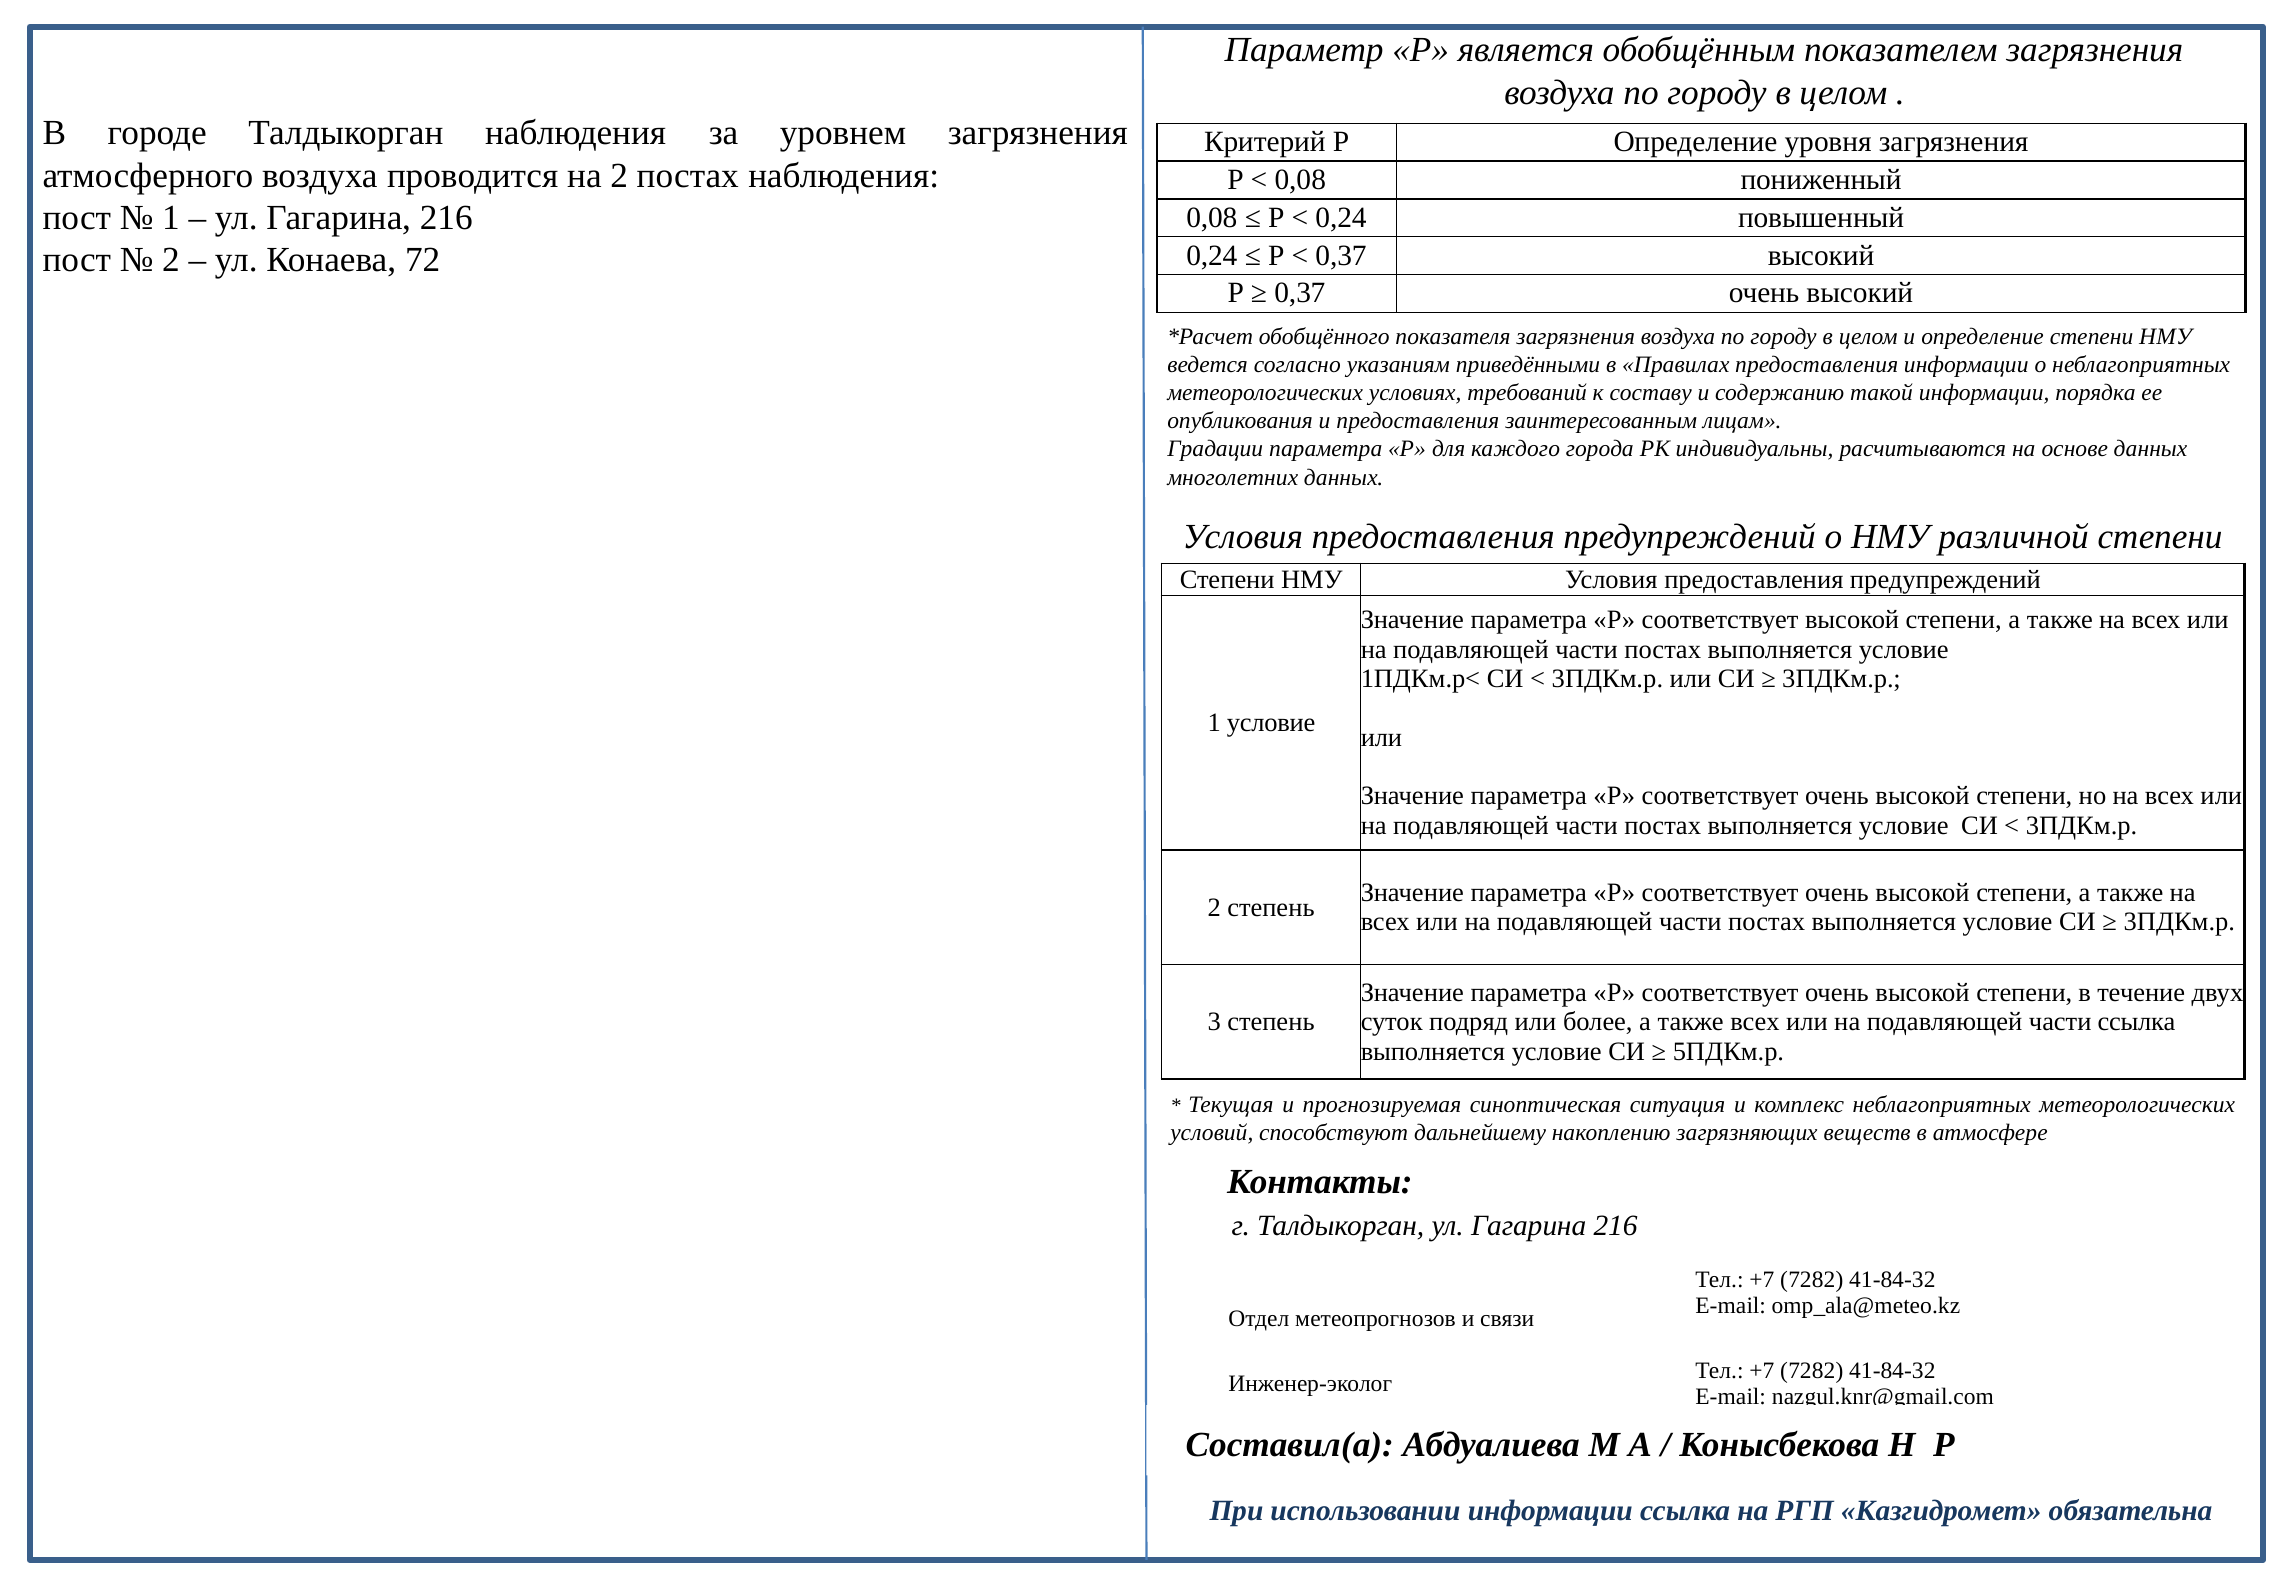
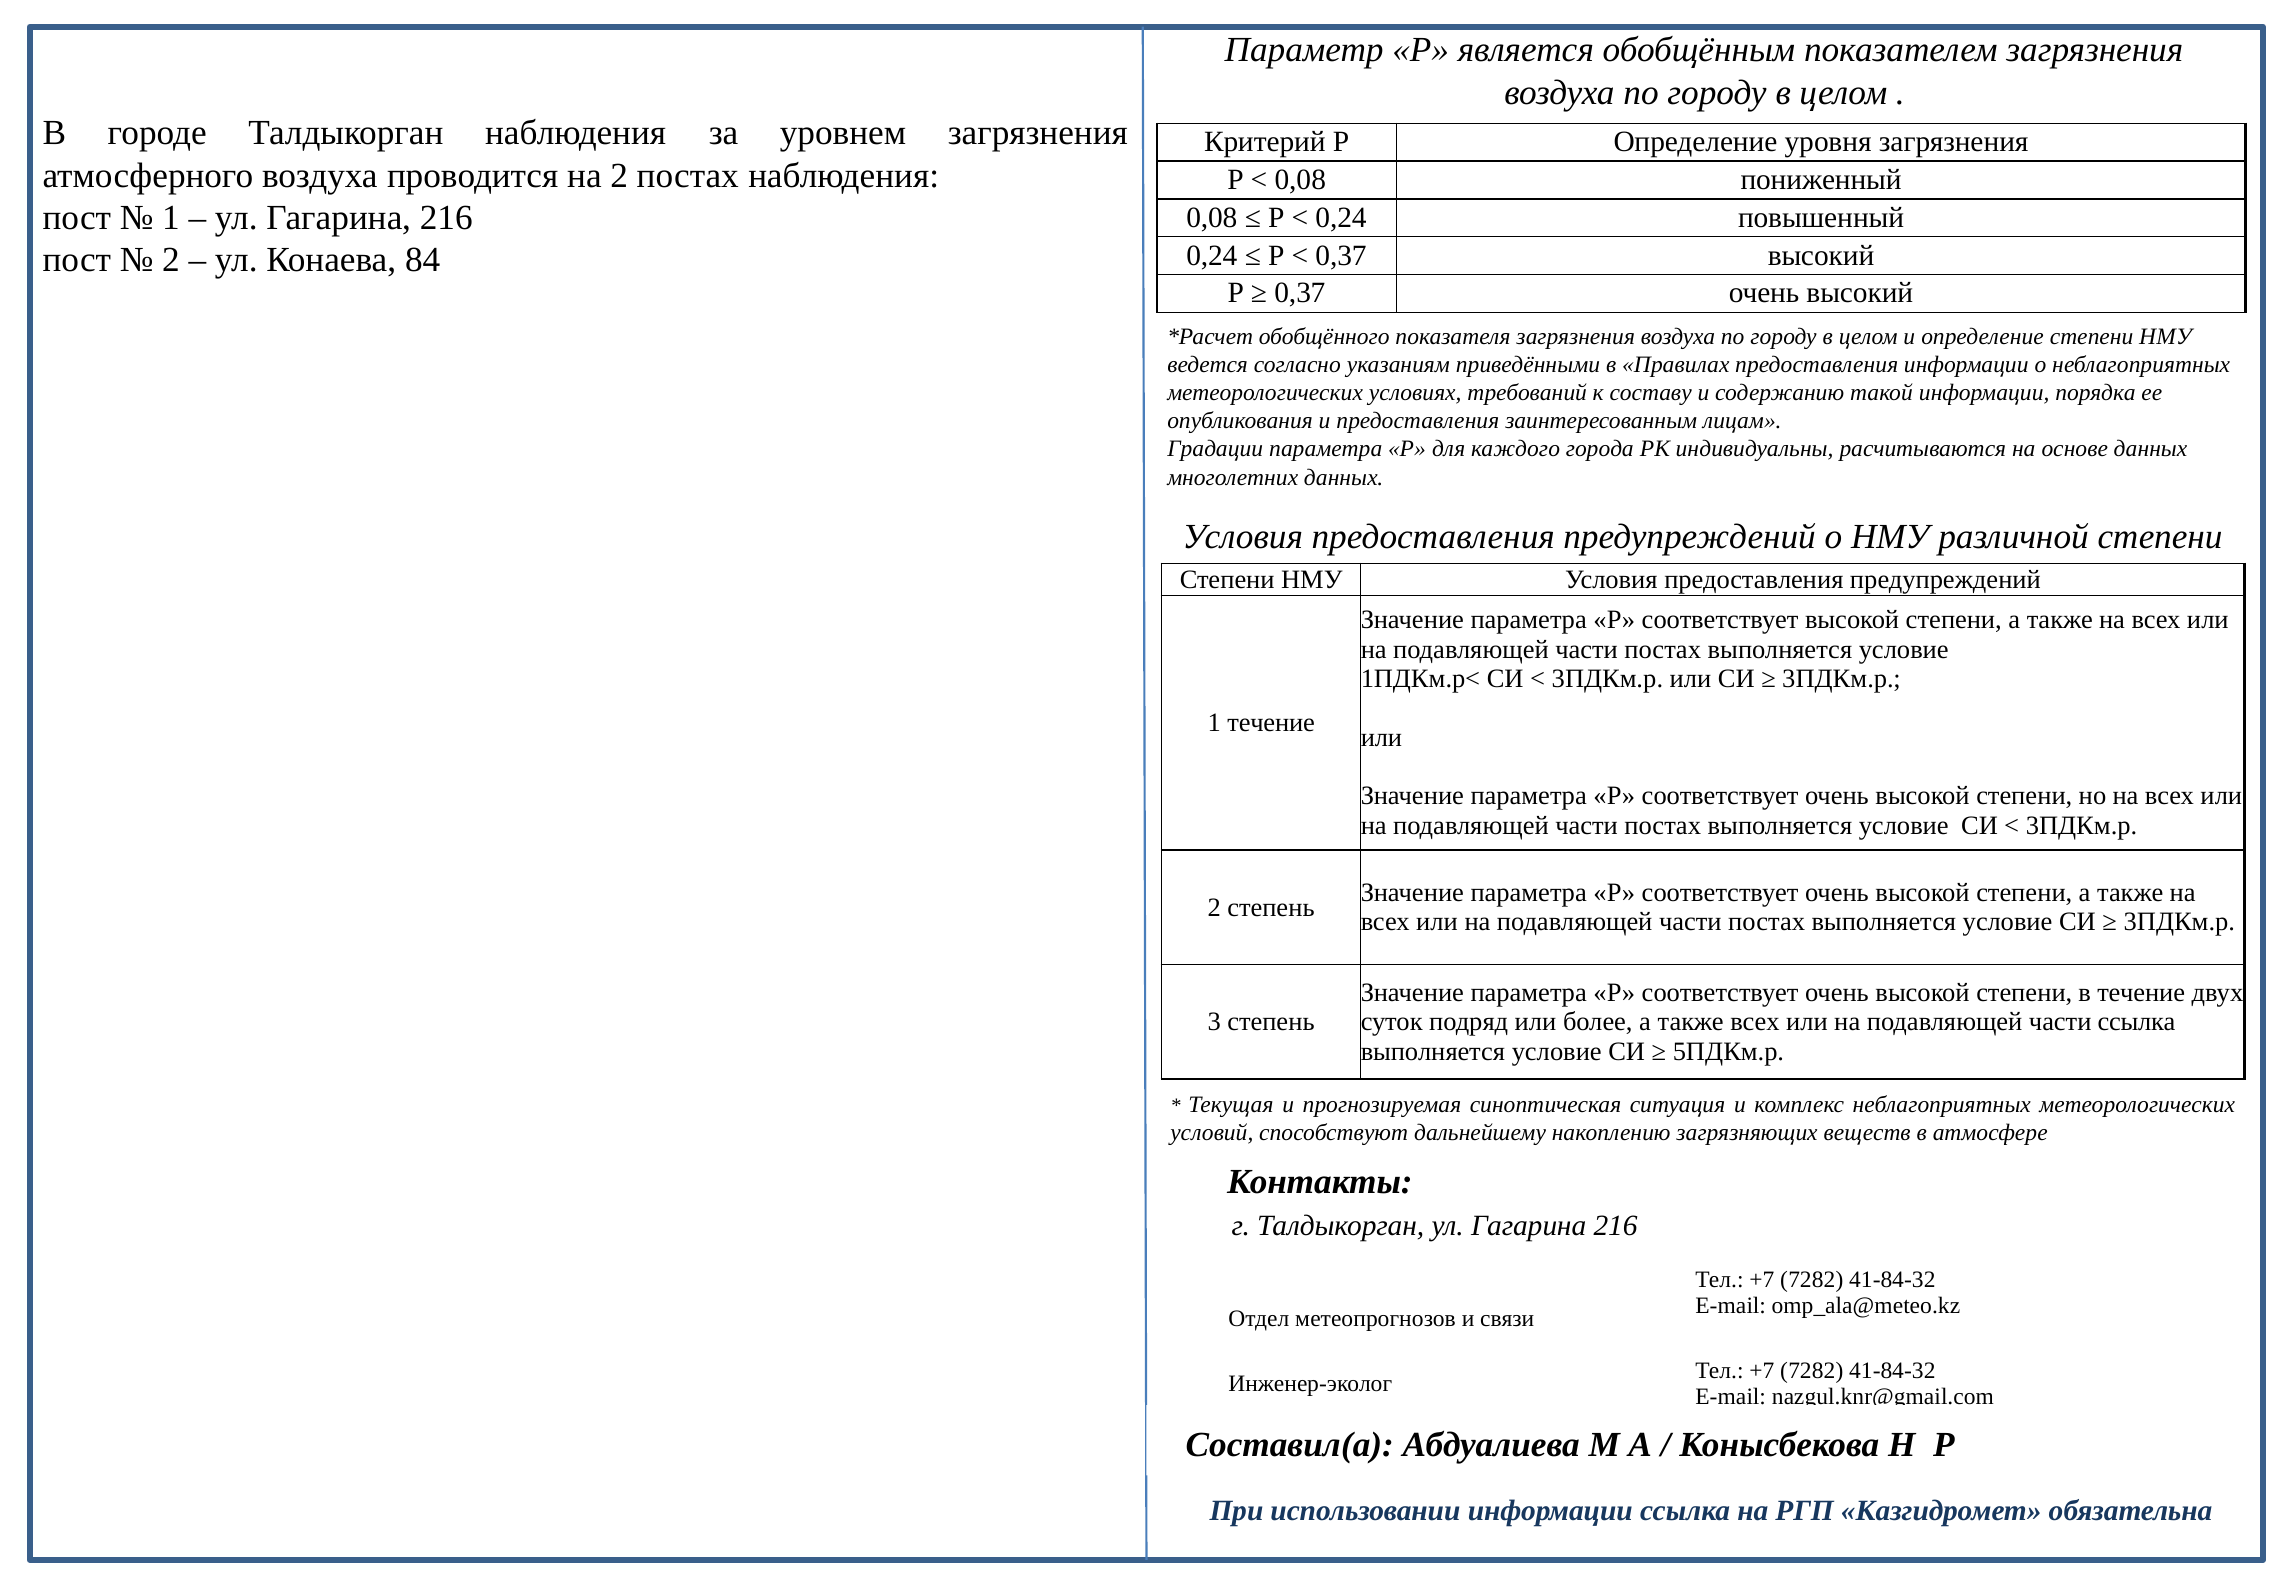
72: 72 -> 84
1 условие: условие -> течение
